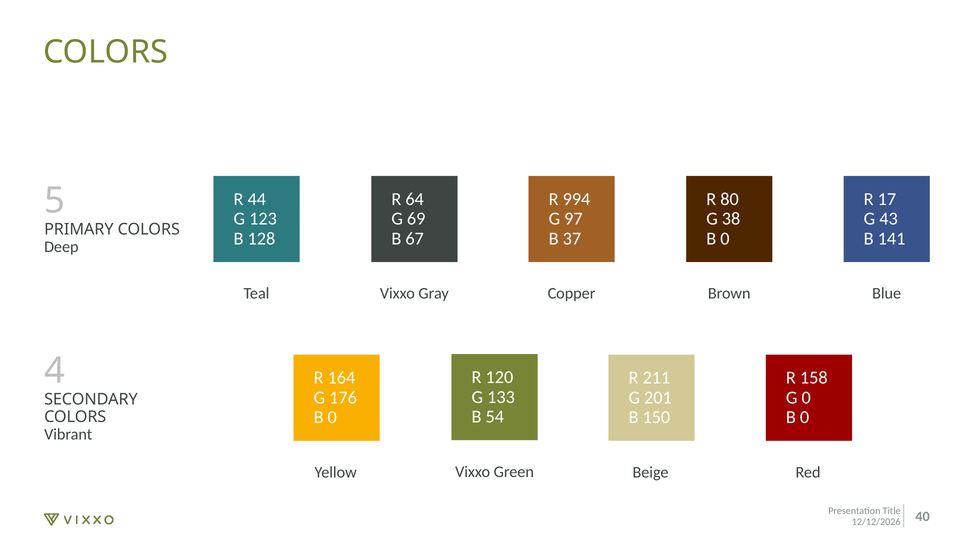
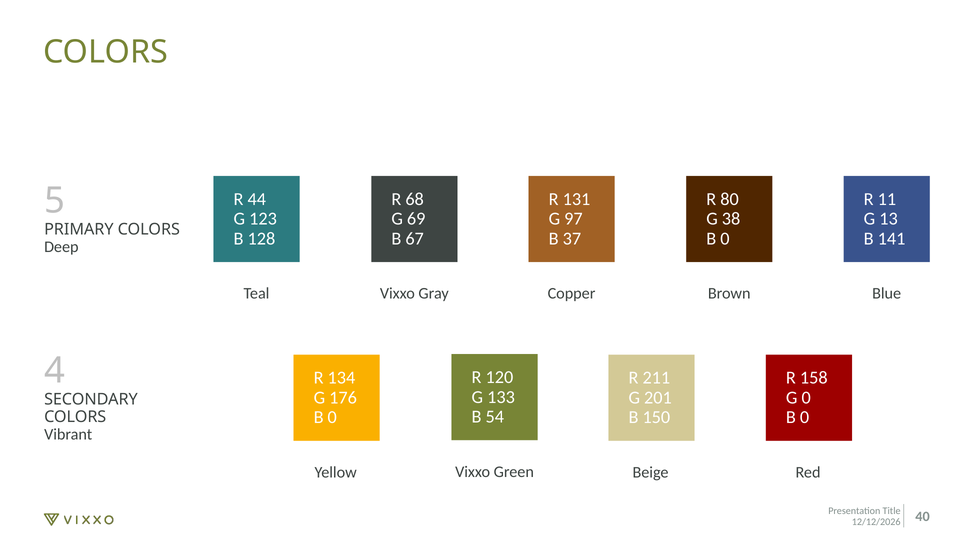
64: 64 -> 68
994: 994 -> 131
17: 17 -> 11
43: 43 -> 13
164: 164 -> 134
